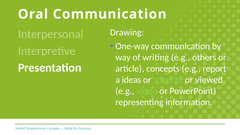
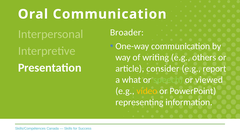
Drawing: Drawing -> Broader
concepts: concepts -> consider
ideas: ideas -> what
video colour: light green -> yellow
